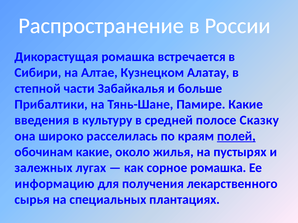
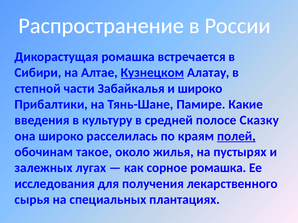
Кузнецком underline: none -> present
и больше: больше -> широко
обочинам какие: какие -> такое
информацию: информацию -> исследования
